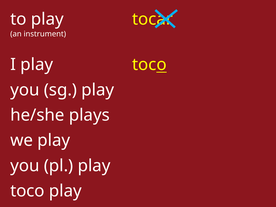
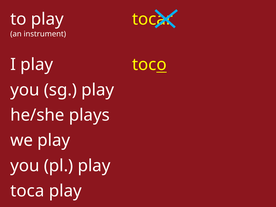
toco at (27, 191): toco -> toca
